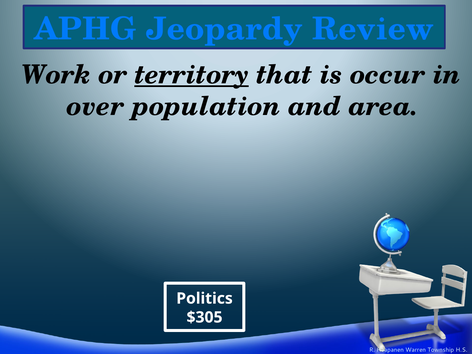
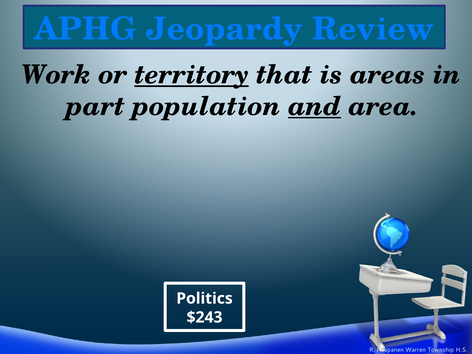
occur: occur -> areas
over: over -> part
and underline: none -> present
$305: $305 -> $243
